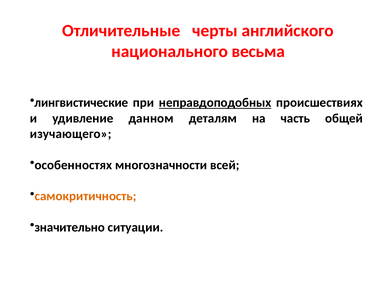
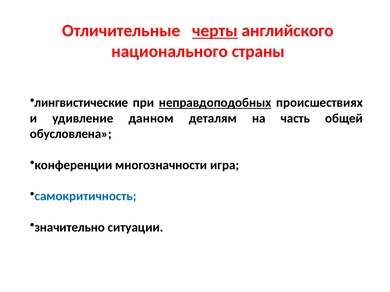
черты underline: none -> present
весьма: весьма -> страны
изучающего: изучающего -> обусловлена
особенностях: особенностях -> конференции
всей: всей -> игра
самокритичность colour: orange -> blue
